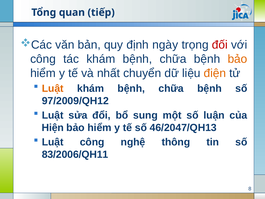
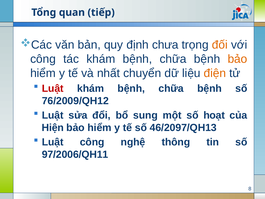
ngày: ngày -> chưa
đối colour: red -> orange
Luật at (53, 88) colour: orange -> red
97/2009/QH12: 97/2009/QH12 -> 76/2009/QH12
luận: luận -> hoạt
46/2047/QH13: 46/2047/QH13 -> 46/2097/QH13
83/2006/QH11: 83/2006/QH11 -> 97/2006/QH11
